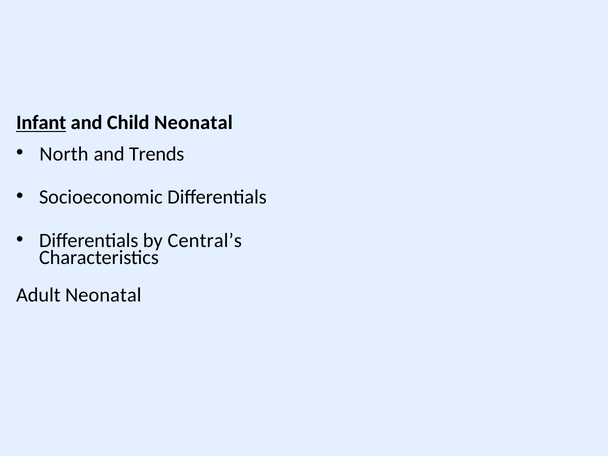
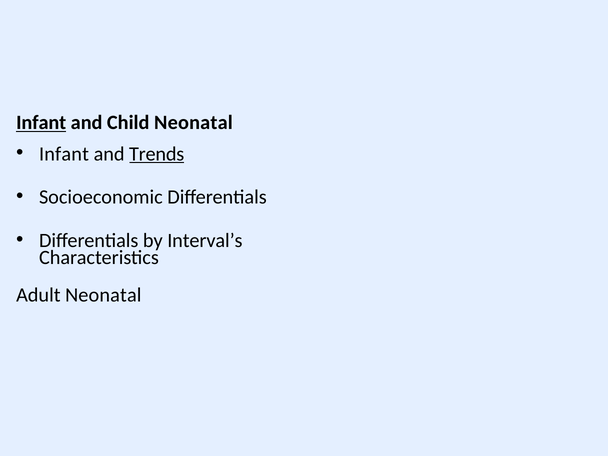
North at (64, 154): North -> Infant
Trends underline: none -> present
Central’s: Central’s -> Interval’s
